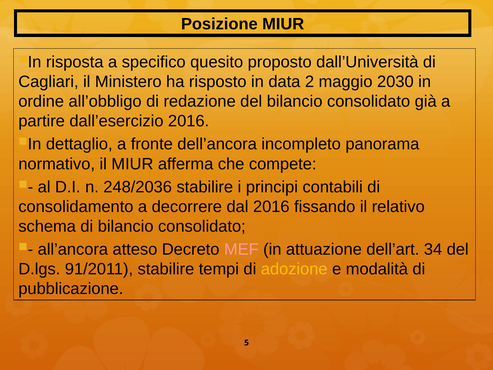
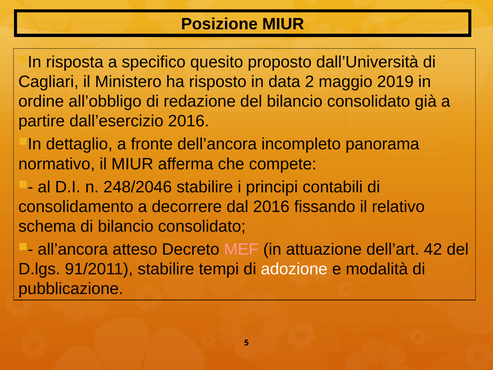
2030: 2030 -> 2019
248/2036: 248/2036 -> 248/2046
34: 34 -> 42
adozione colour: yellow -> white
